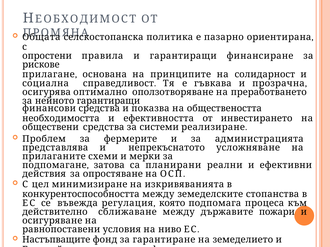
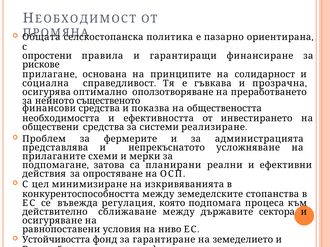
нейното гарантиращи: гарантиращи -> същественото
пожари: пожари -> сектора
Настъпващите: Настъпващите -> Устойчивостта
